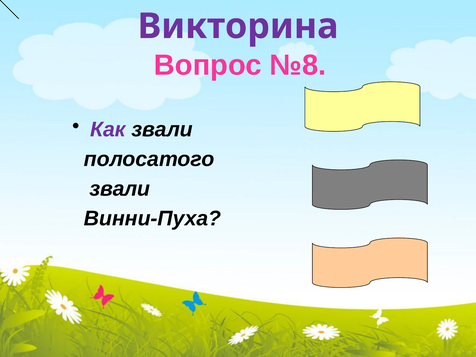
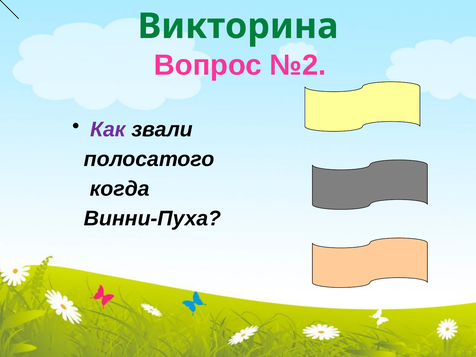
Викторина colour: purple -> green
№8: №8 -> №2
звали at (120, 189): звали -> когда
